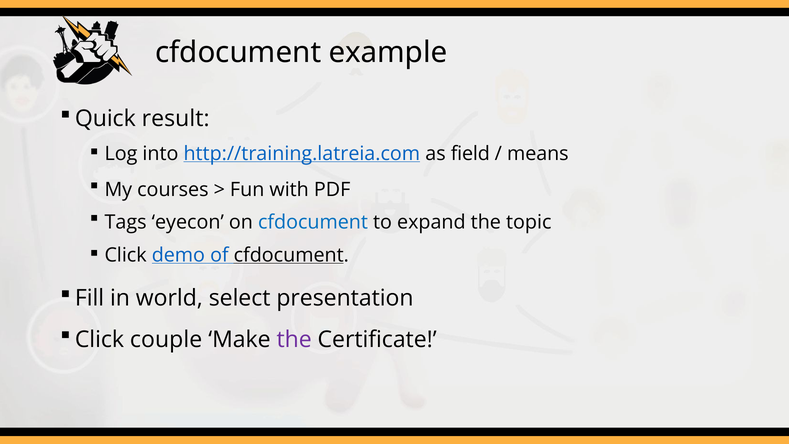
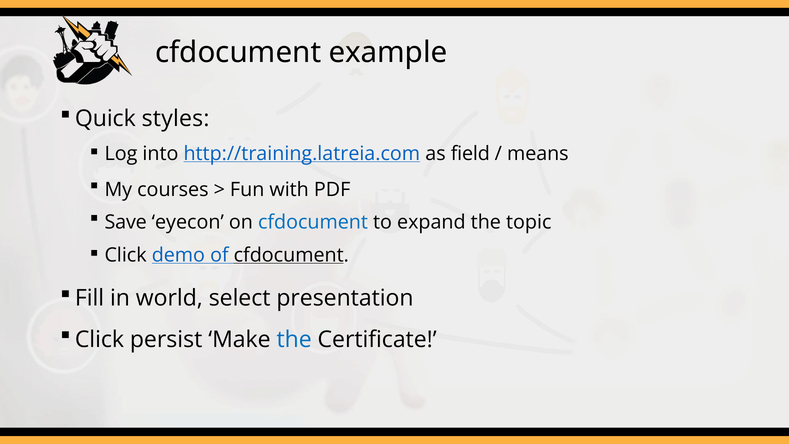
result: result -> styles
Tags: Tags -> Save
couple: couple -> persist
the at (294, 339) colour: purple -> blue
